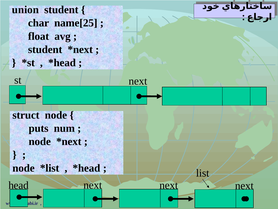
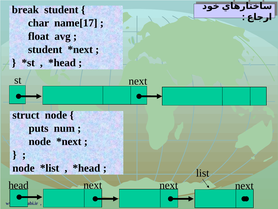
union: union -> break
name[25: name[25 -> name[17
